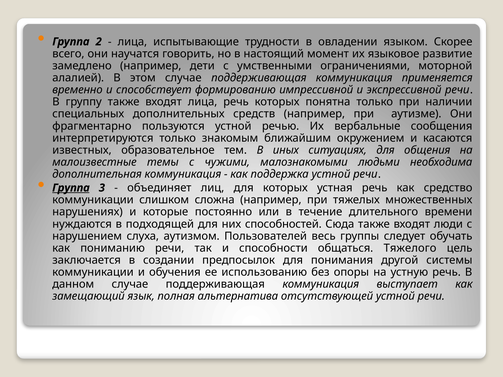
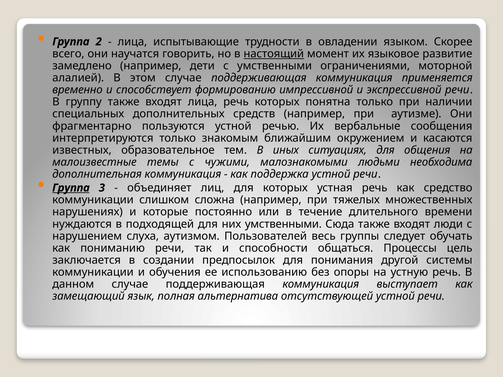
настоящий underline: none -> present
них способностей: способностей -> умственными
Тяжелого: Тяжелого -> Процессы
